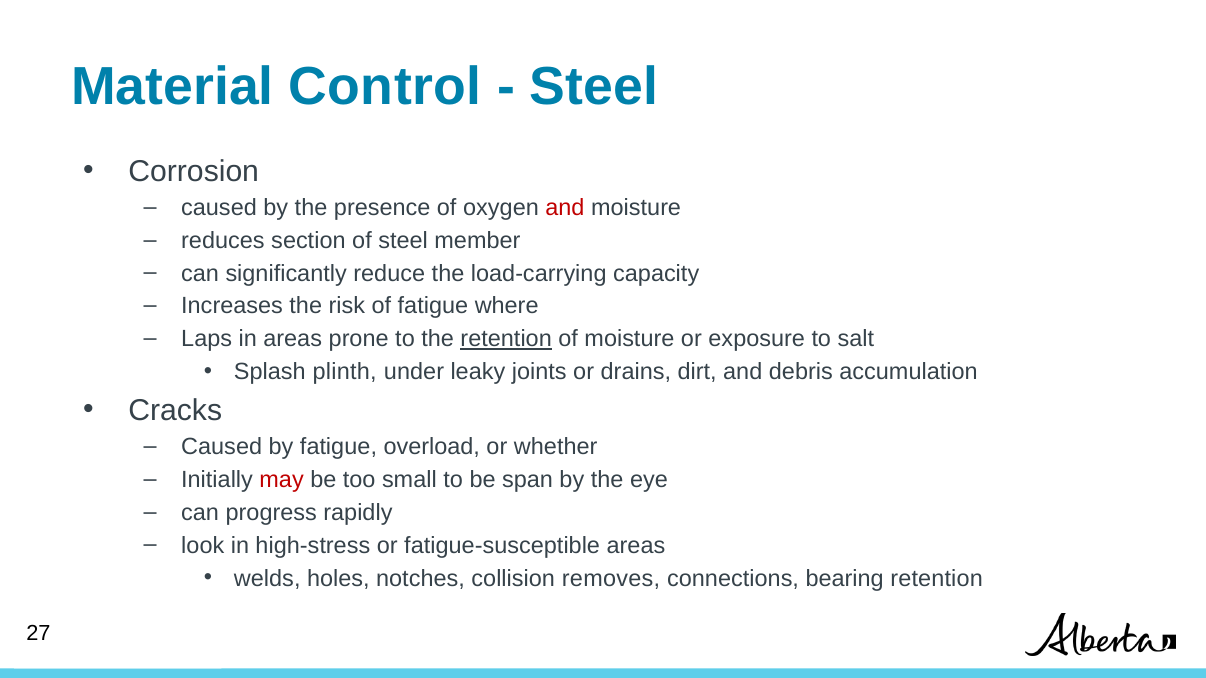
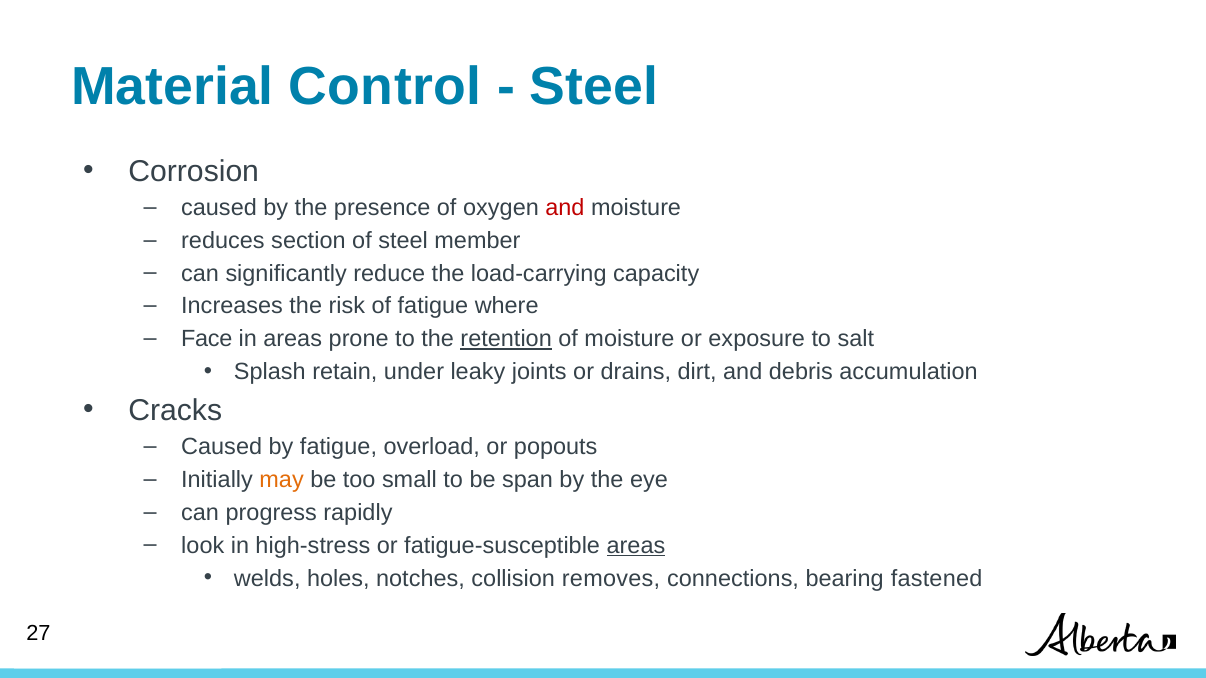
Laps: Laps -> Face
plinth: plinth -> retain
whether: whether -> popouts
may colour: red -> orange
areas at (636, 546) underline: none -> present
bearing retention: retention -> fastened
